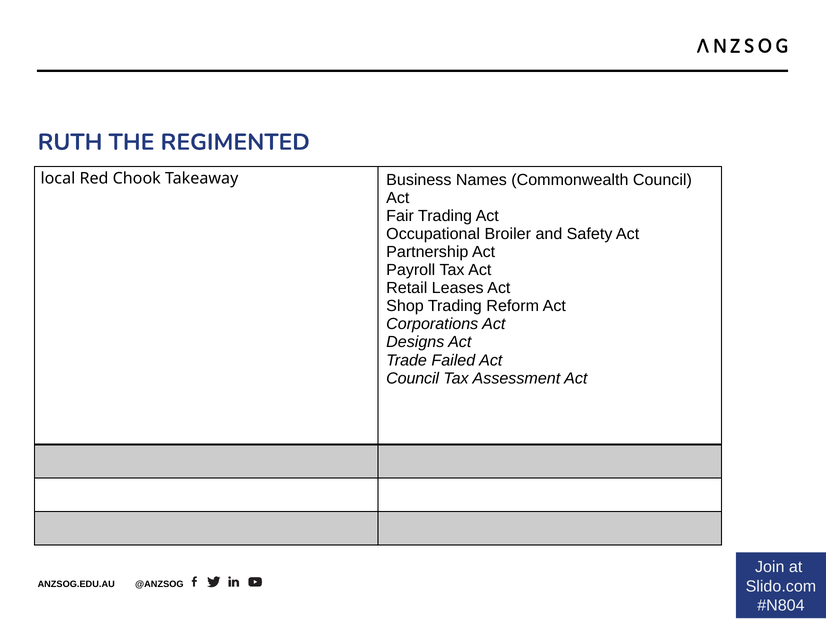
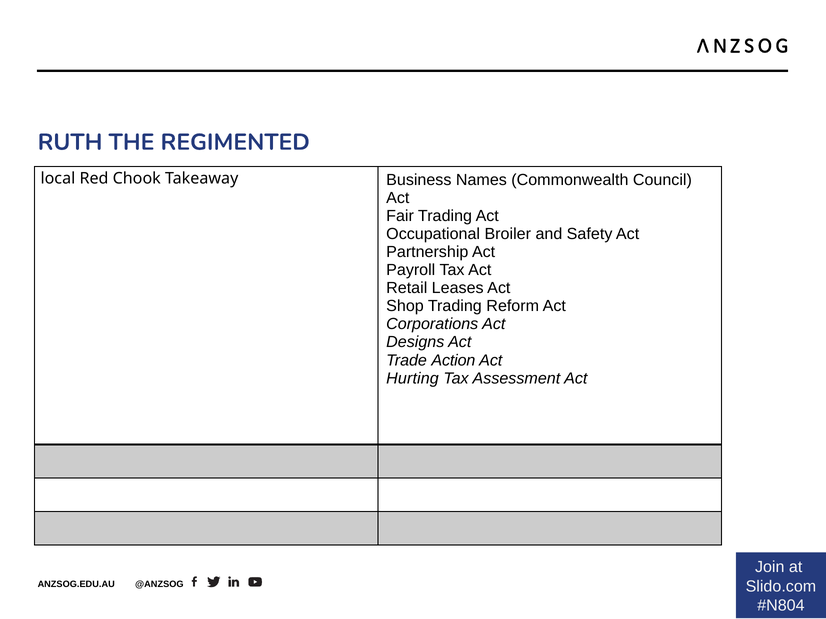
Failed: Failed -> Action
Council at (413, 379): Council -> Hurting
